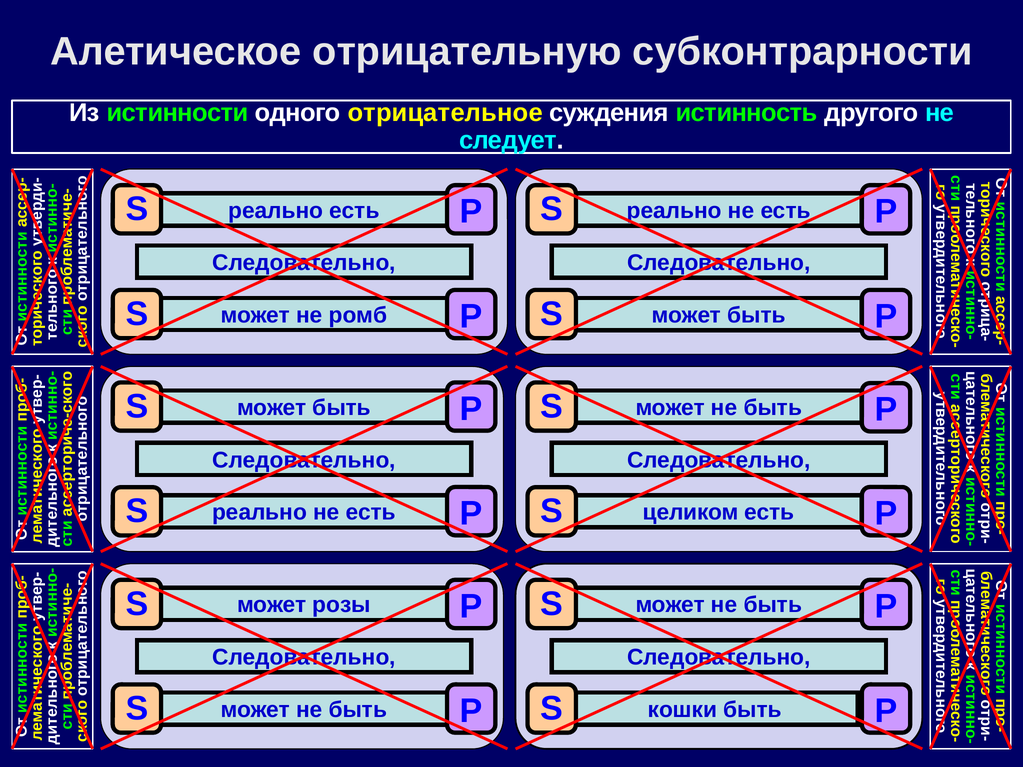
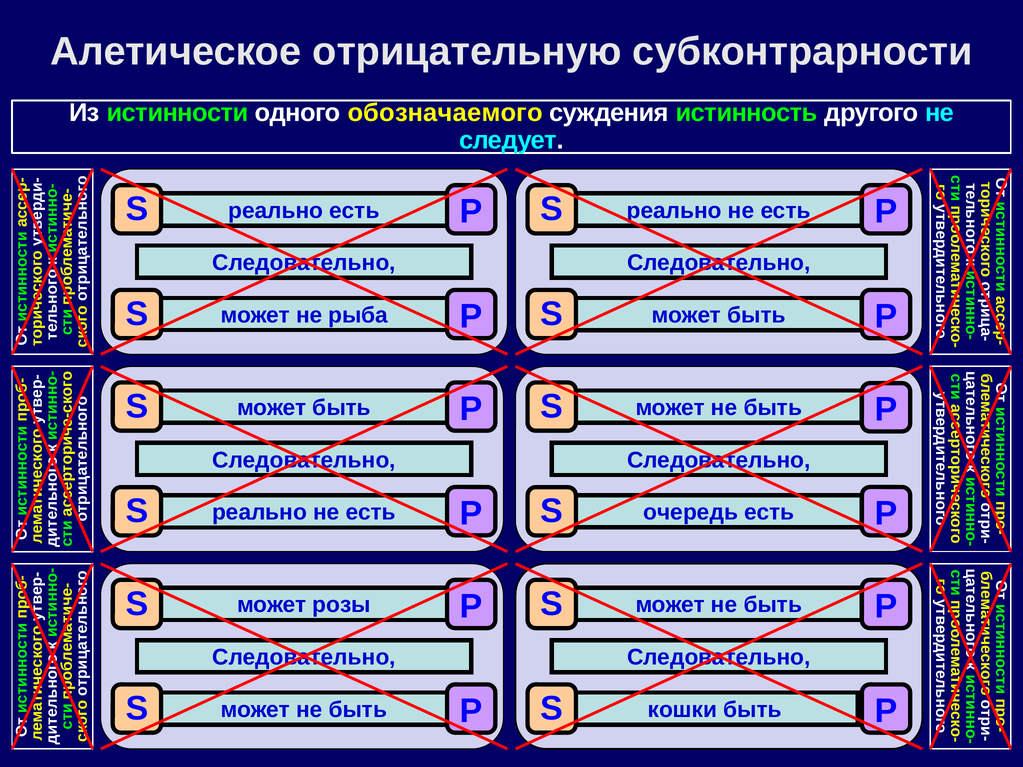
отрицательное: отрицательное -> обозначаемого
ромб: ромб -> рыба
целиком: целиком -> очередь
